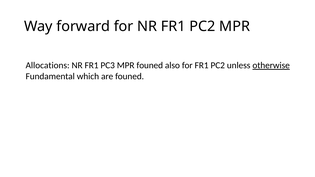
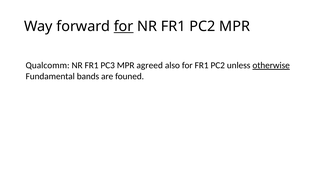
for at (124, 26) underline: none -> present
Allocations: Allocations -> Qualcomm
MPR founed: founed -> agreed
which: which -> bands
